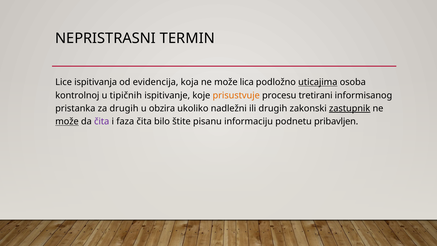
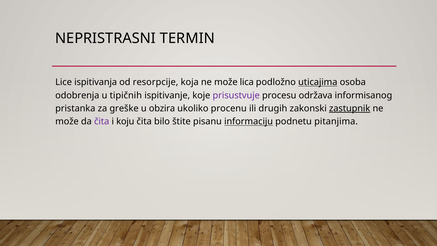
evidencija: evidencija -> resorpcije
kontrolnoj: kontrolnoj -> odobrenja
prisustvuje colour: orange -> purple
tretirani: tretirani -> održava
za drugih: drugih -> greške
nadležni: nadležni -> procenu
može at (67, 121) underline: present -> none
faza: faza -> koju
informaciju underline: none -> present
pribavljen: pribavljen -> pitanjima
